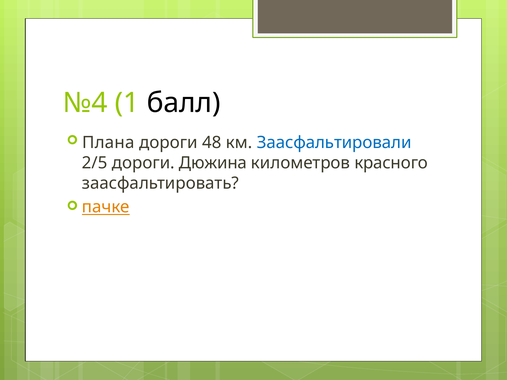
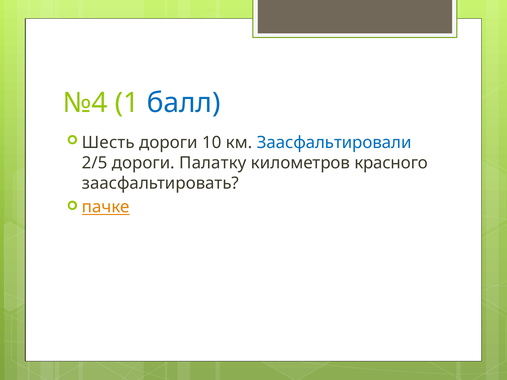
балл colour: black -> blue
Плана: Плана -> Шесть
48: 48 -> 10
Дюжина: Дюжина -> Палатку
